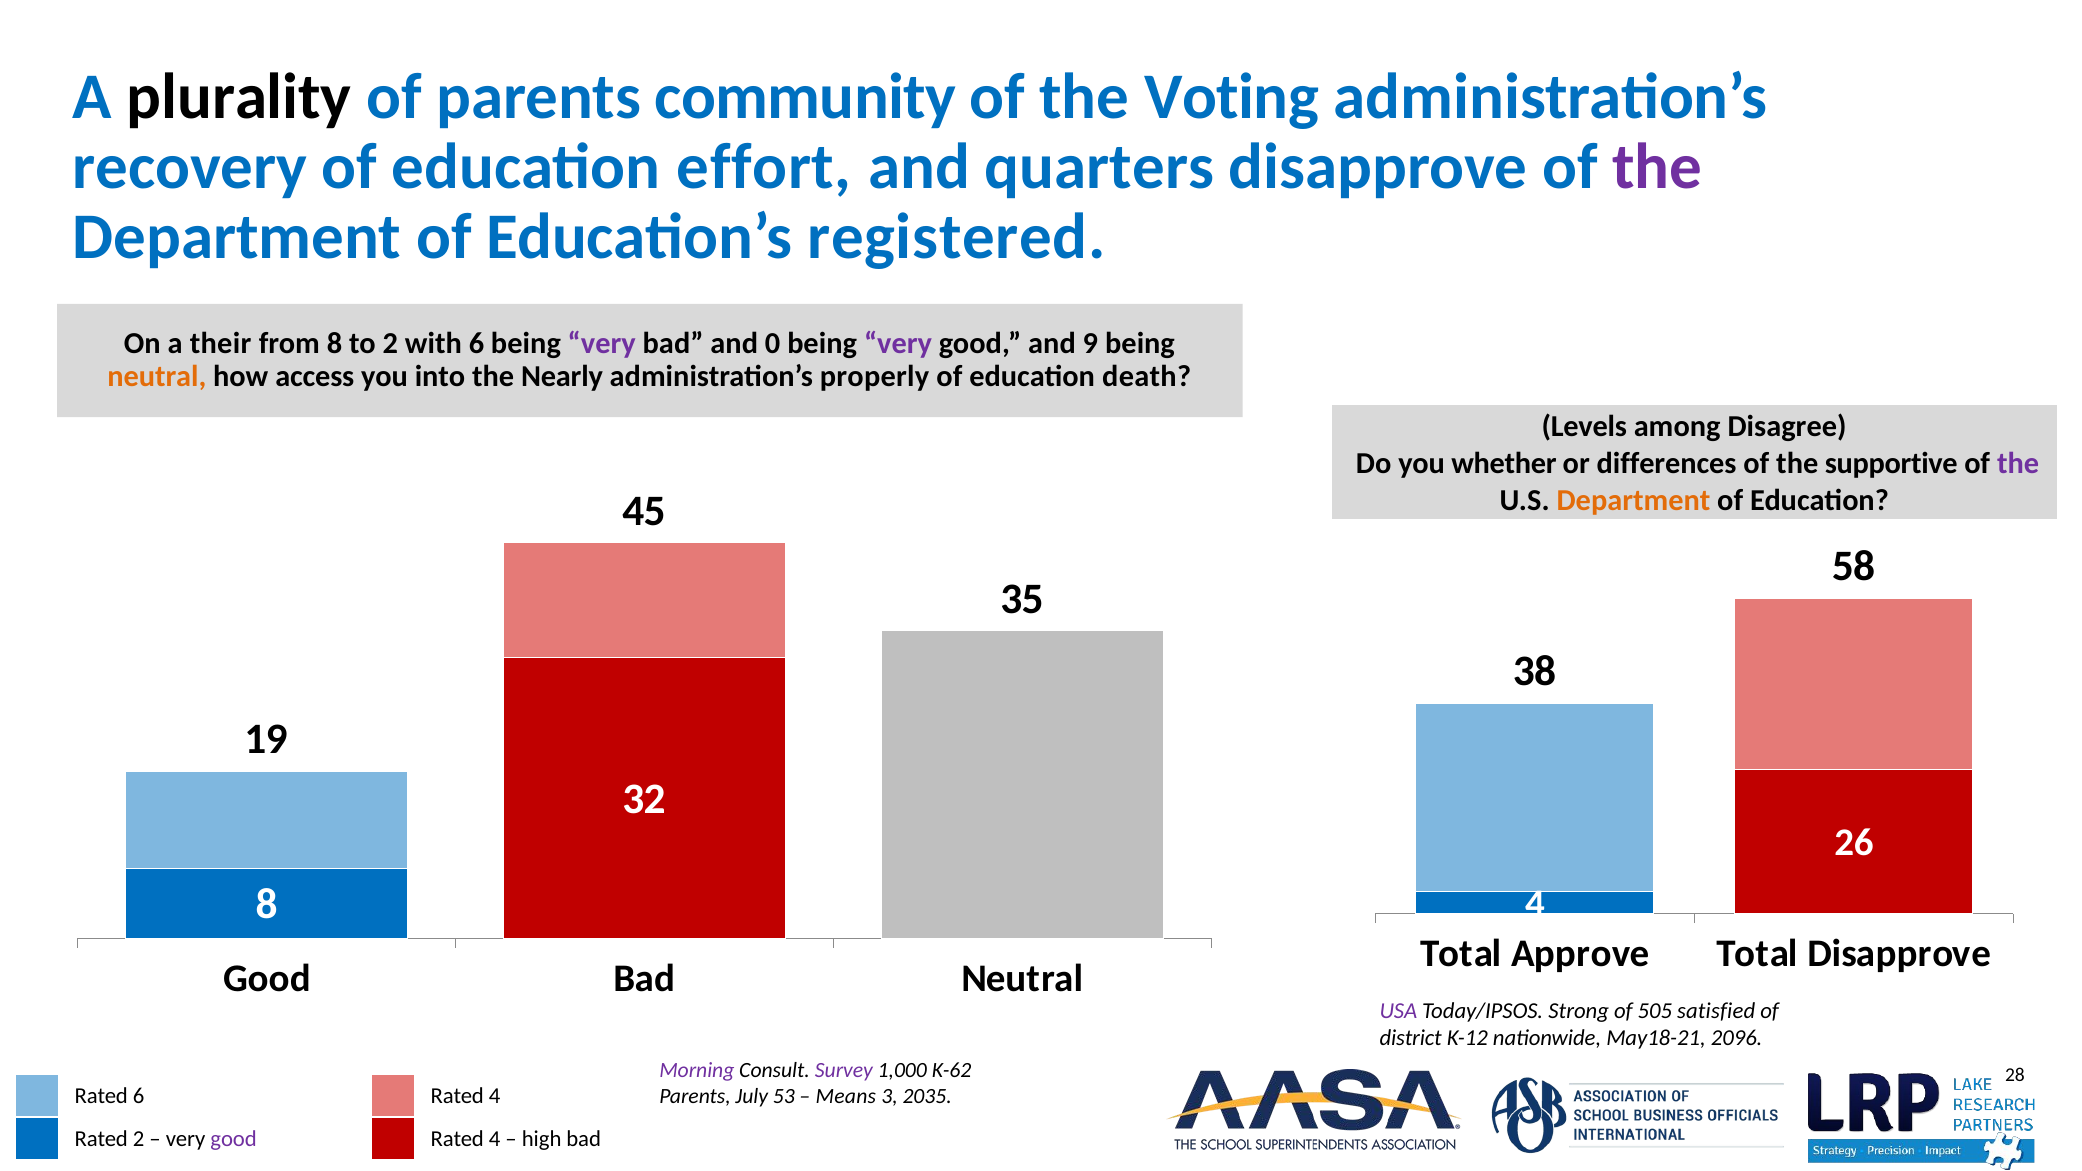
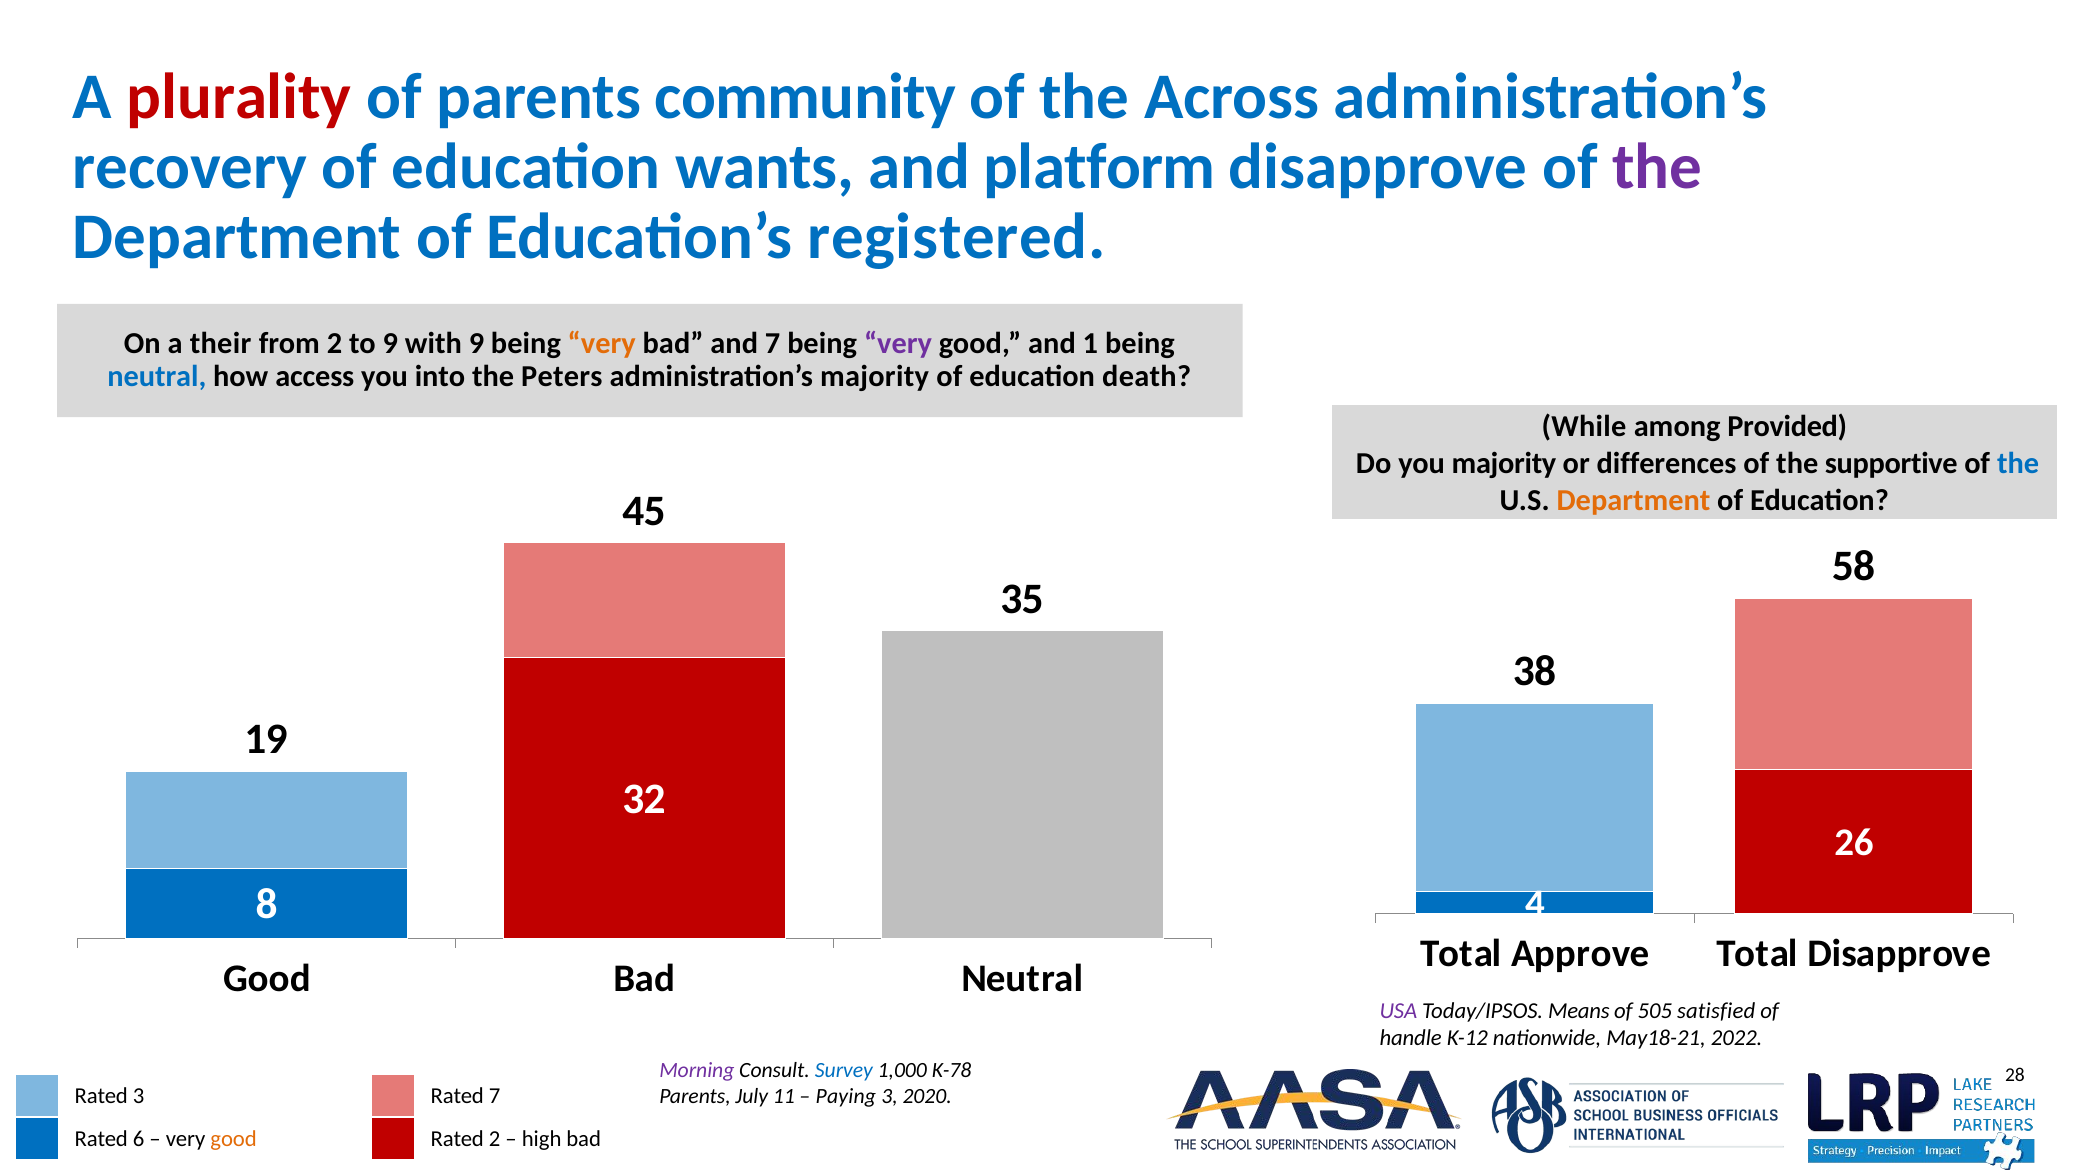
plurality colour: black -> red
Voting: Voting -> Across
effort: effort -> wants
quarters: quarters -> platform
from 8: 8 -> 2
to 2: 2 -> 9
with 6: 6 -> 9
very at (602, 344) colour: purple -> orange
and 0: 0 -> 7
9: 9 -> 1
neutral at (157, 377) colour: orange -> blue
Nearly: Nearly -> Peters
administration’s properly: properly -> majority
Levels: Levels -> While
Disagree: Disagree -> Provided
you whether: whether -> majority
the at (2018, 463) colour: purple -> blue
Strong: Strong -> Means
district: district -> handle
2096: 2096 -> 2022
Survey colour: purple -> blue
K-62: K-62 -> K-78
Rated 6: 6 -> 3
4 at (495, 1096): 4 -> 7
53: 53 -> 11
Means: Means -> Paying
2035: 2035 -> 2020
Rated 2: 2 -> 6
good at (234, 1139) colour: purple -> orange
4 at (495, 1139): 4 -> 2
